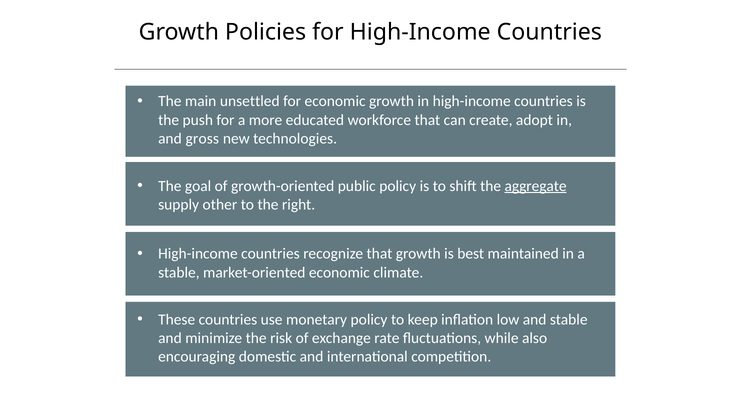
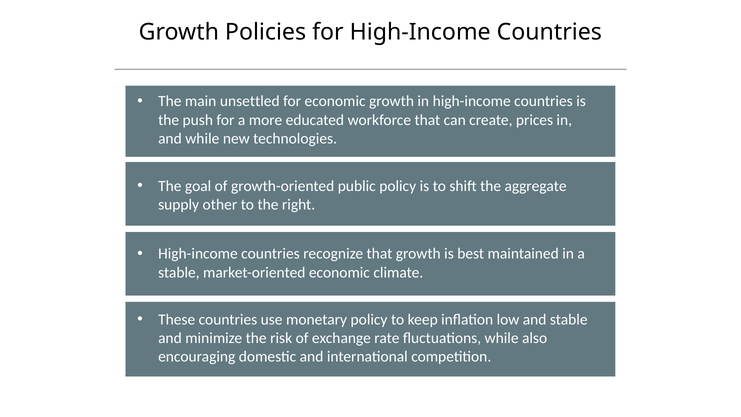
adopt: adopt -> prices
and gross: gross -> while
aggregate underline: present -> none
